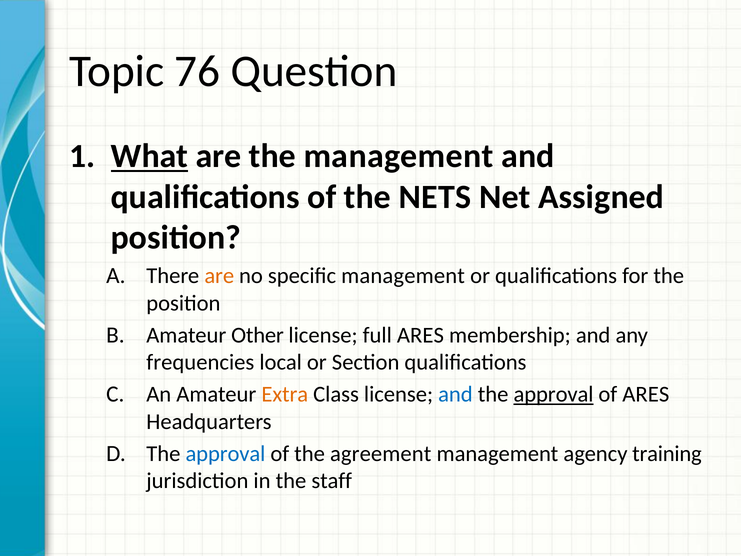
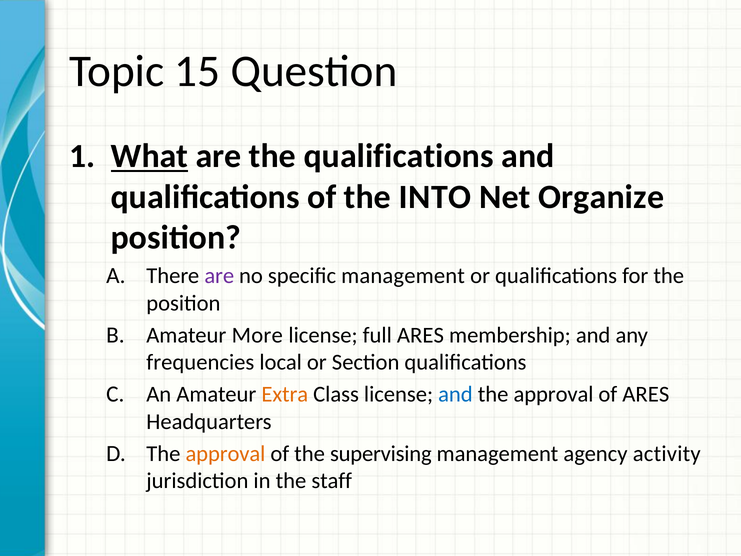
76: 76 -> 15
the management: management -> qualifications
NETS: NETS -> INTO
Assigned: Assigned -> Organize
are at (219, 276) colour: orange -> purple
Other: Other -> More
approval at (554, 394) underline: present -> none
approval at (225, 453) colour: blue -> orange
agreement: agreement -> supervising
training: training -> activity
